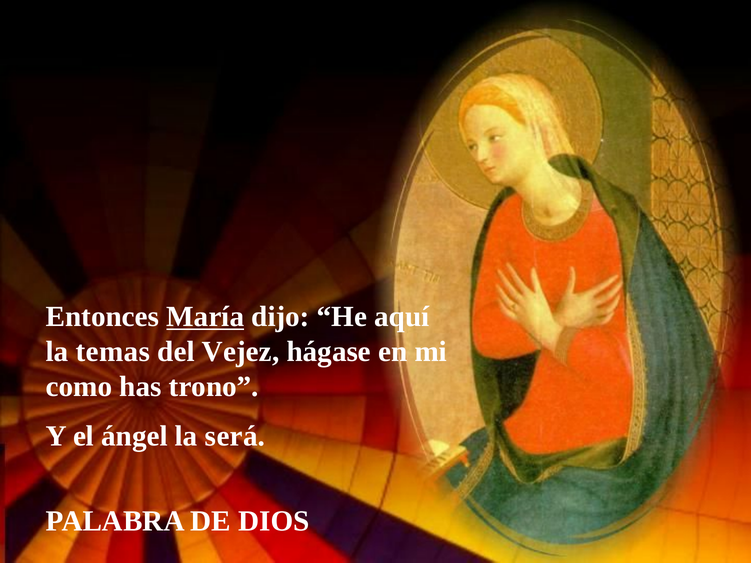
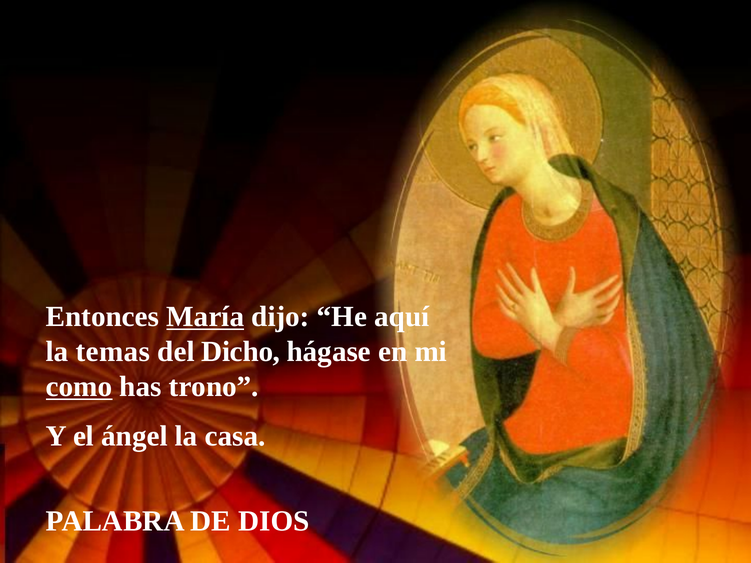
Vejez: Vejez -> Dicho
como underline: none -> present
será: será -> casa
